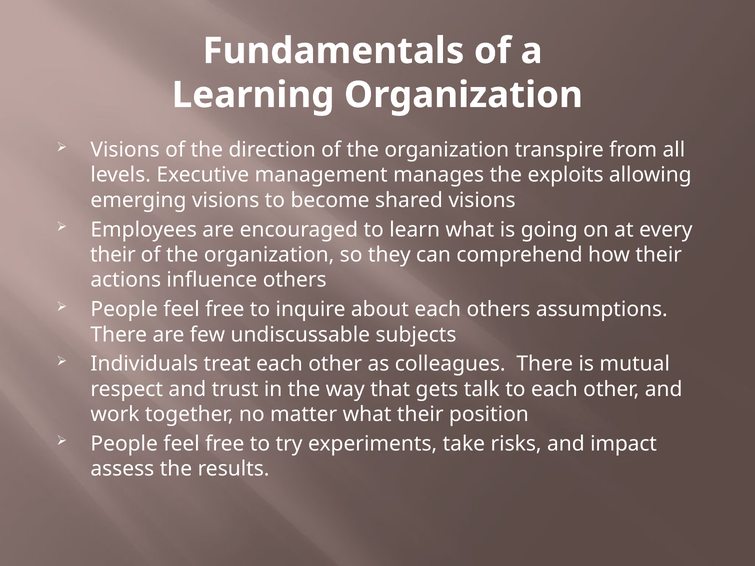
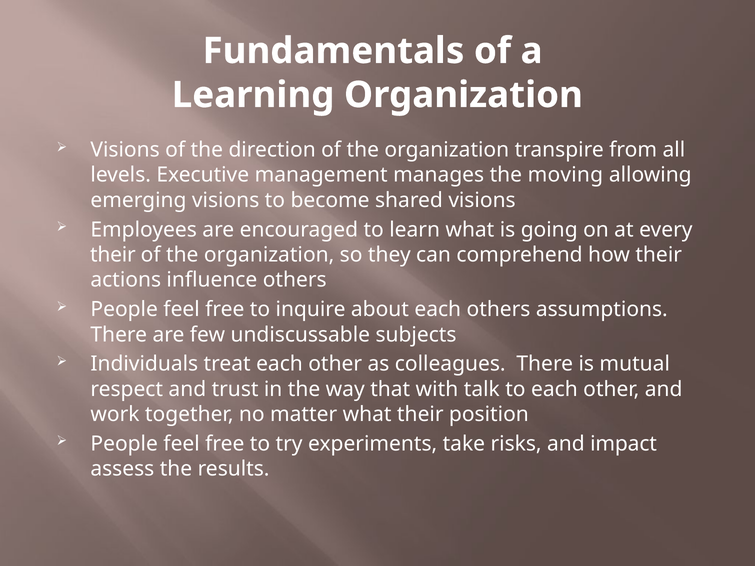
exploits: exploits -> moving
gets: gets -> with
